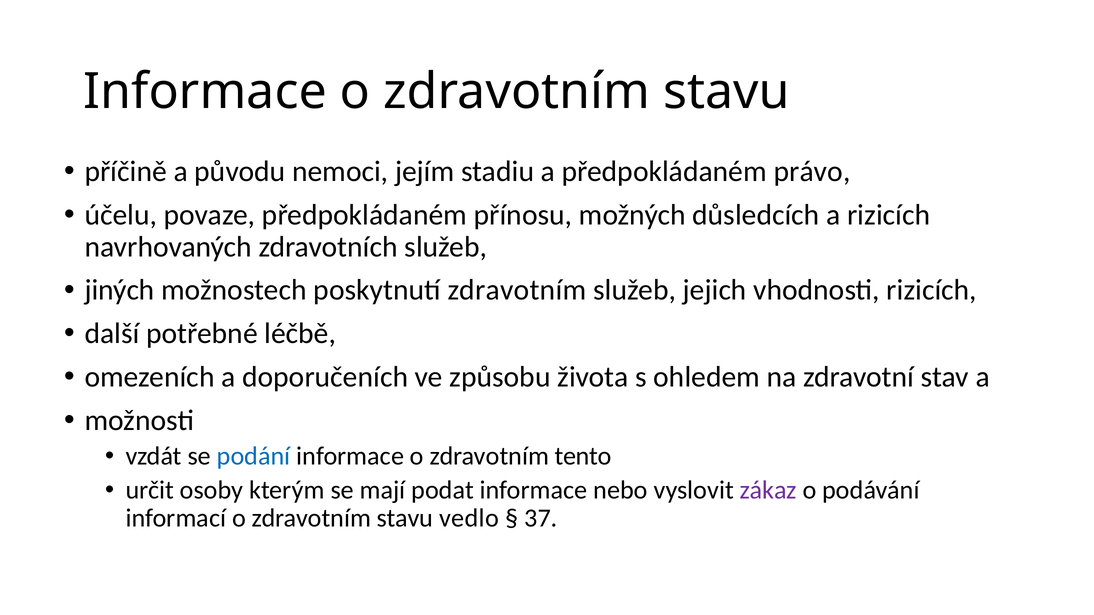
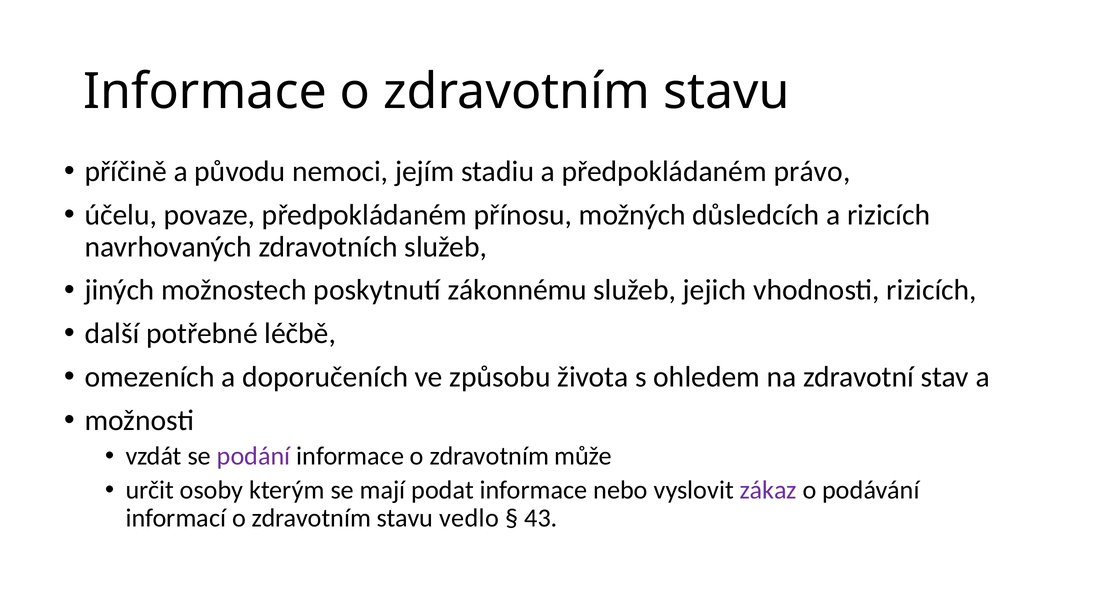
poskytnutí zdravotním: zdravotním -> zákonnému
podání colour: blue -> purple
tento: tento -> může
37: 37 -> 43
